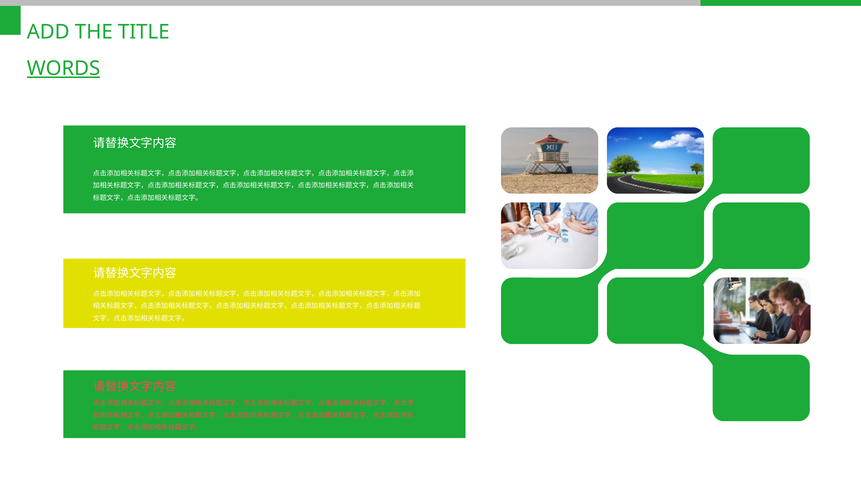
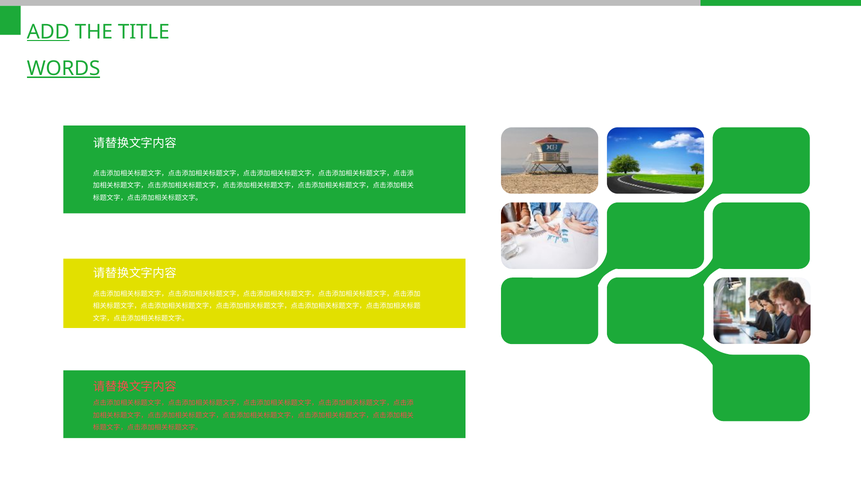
ADD at (48, 32) underline: none -> present
